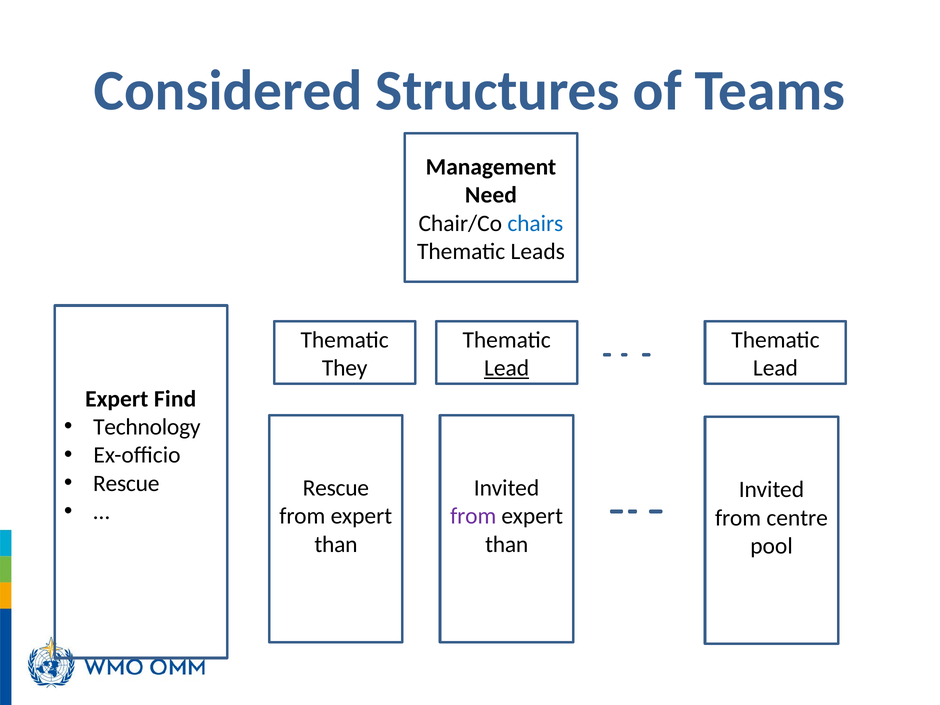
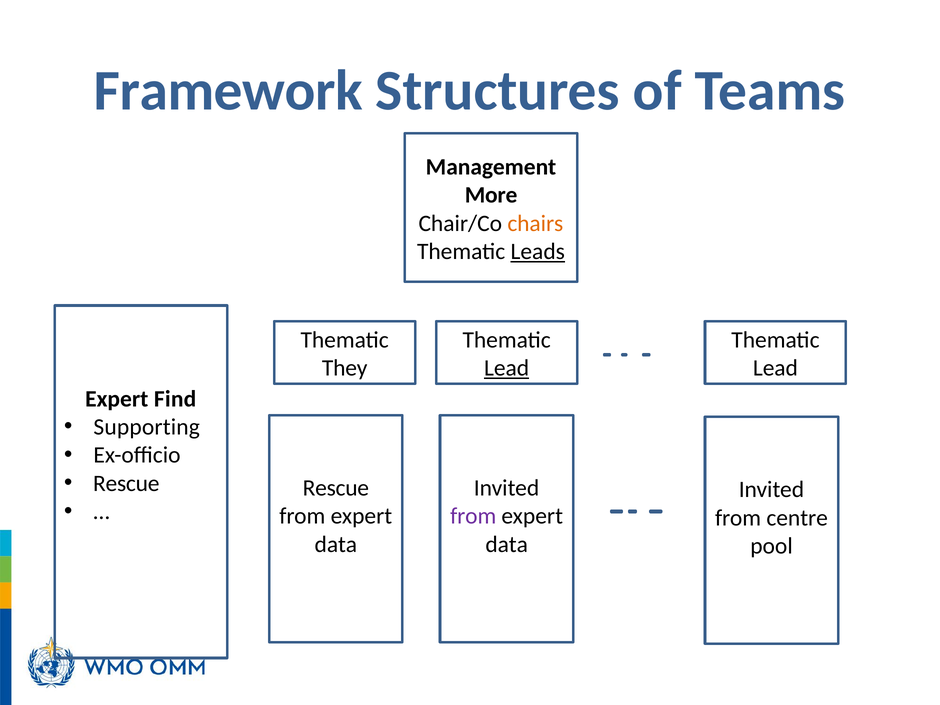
Considered: Considered -> Framework
Need: Need -> More
chairs colour: blue -> orange
Leads underline: none -> present
Technology: Technology -> Supporting
than at (336, 544): than -> data
than at (507, 544): than -> data
